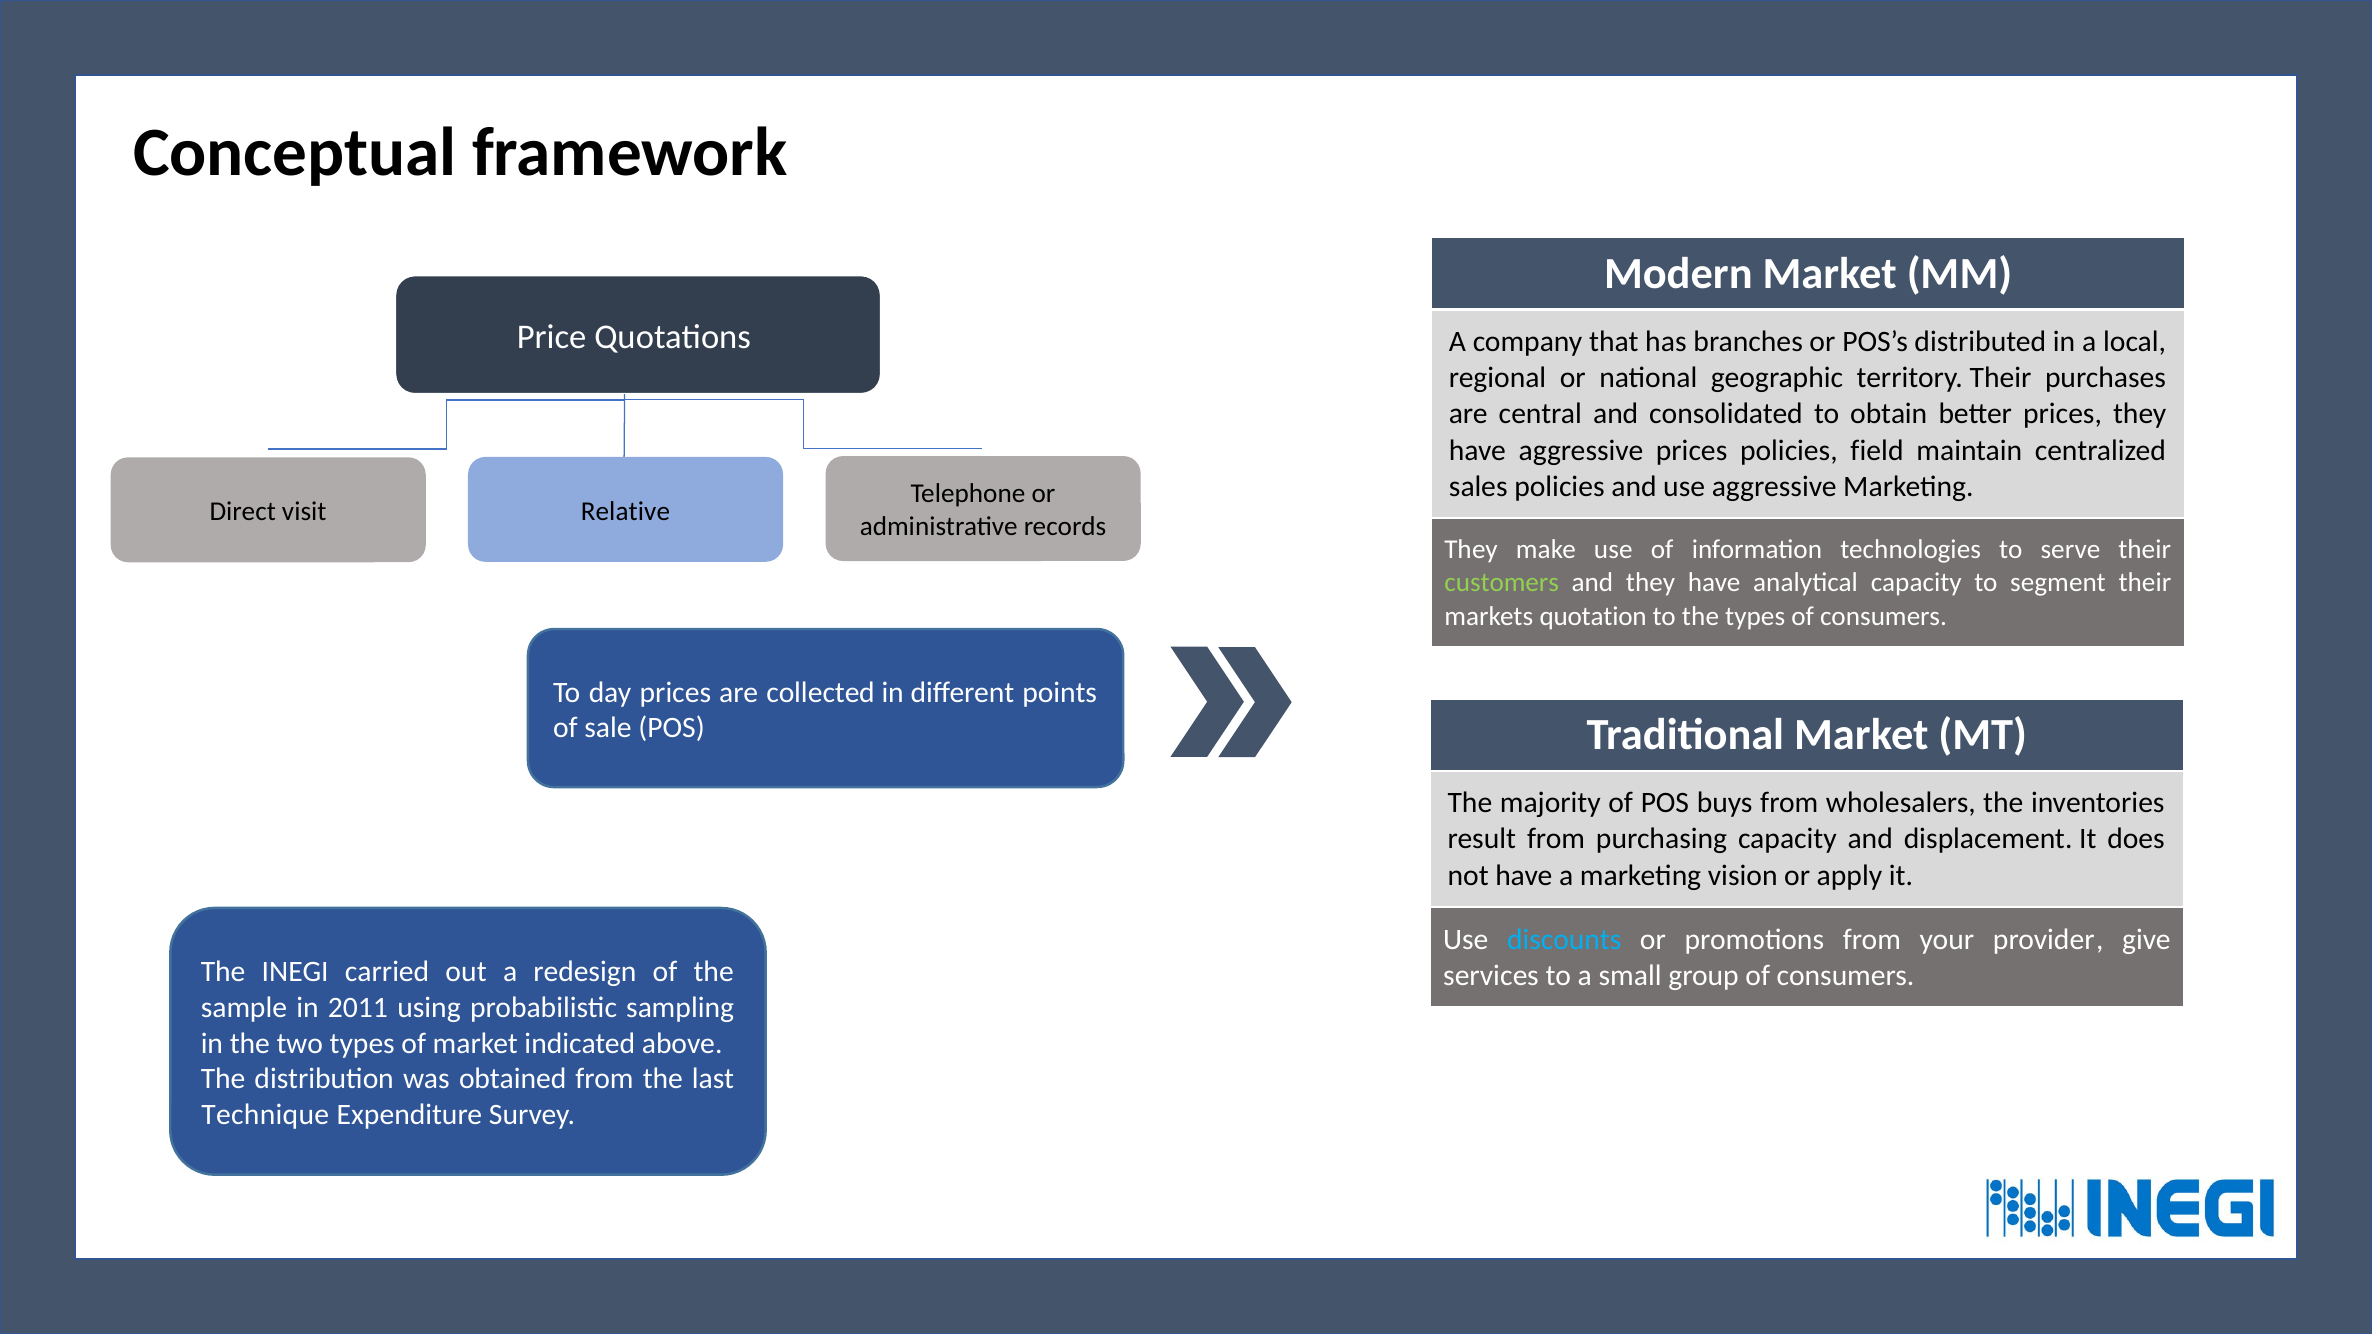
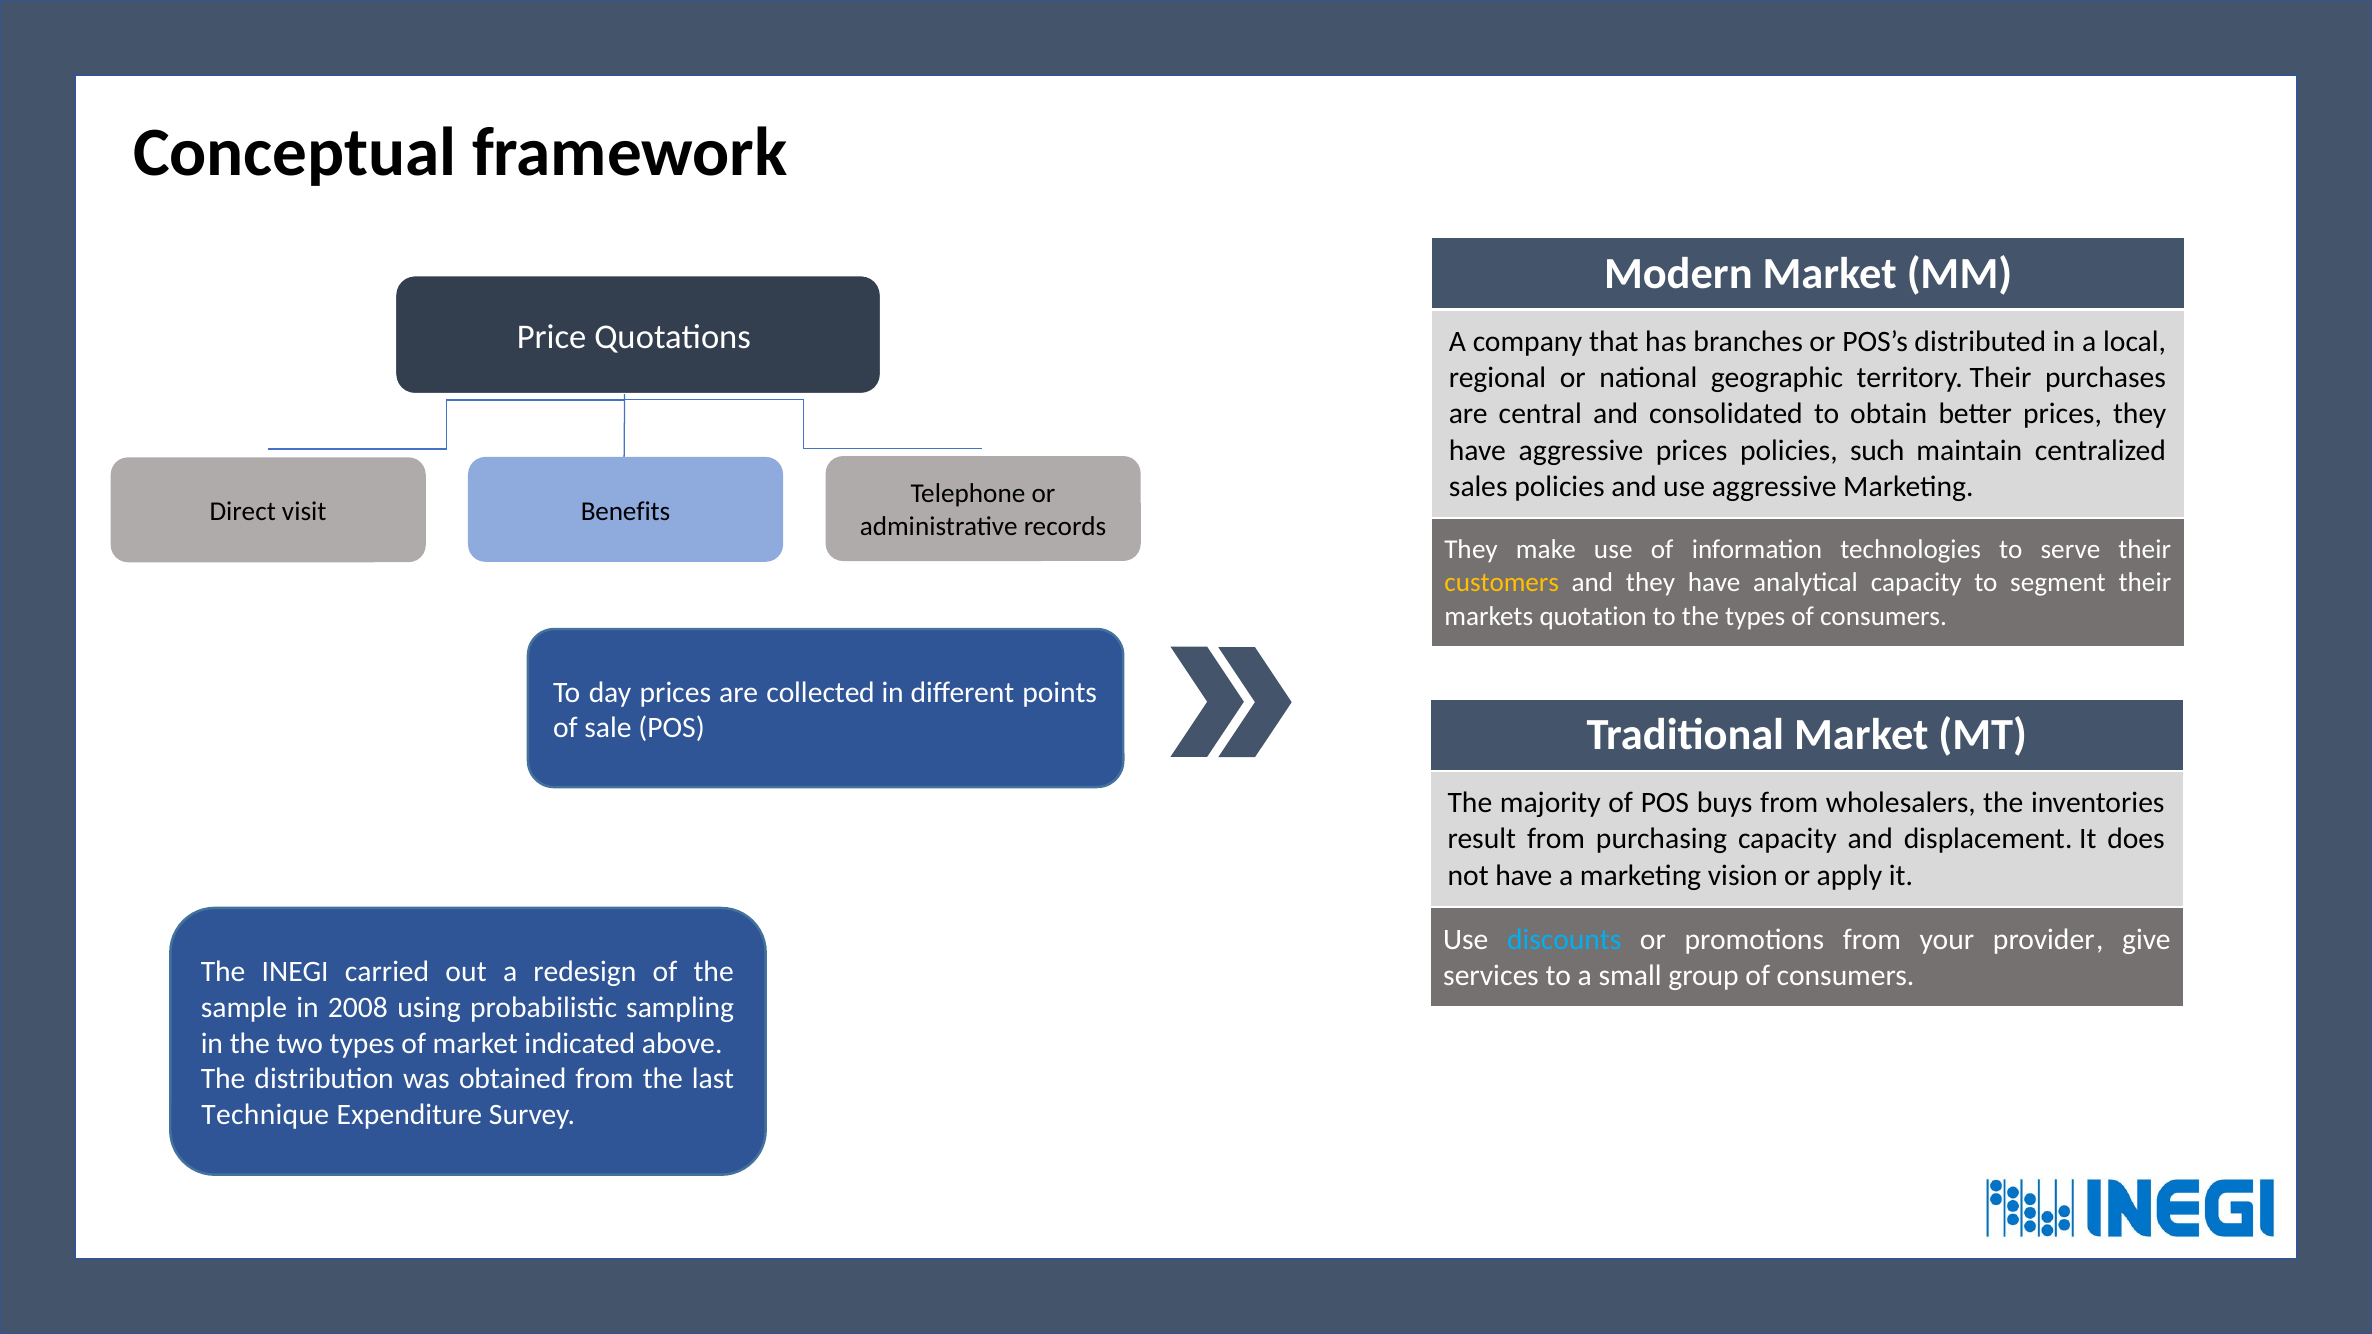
field: field -> such
Relative: Relative -> Benefits
customers colour: light green -> yellow
2011: 2011 -> 2008
